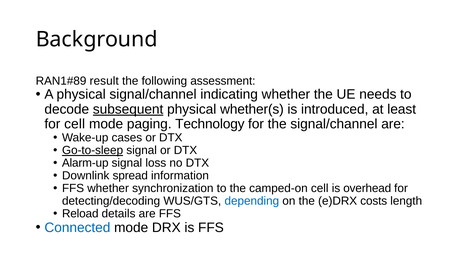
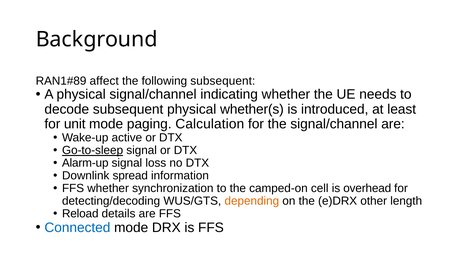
result: result -> affect
following assessment: assessment -> subsequent
subsequent at (128, 109) underline: present -> none
for cell: cell -> unit
Technology: Technology -> Calculation
cases: cases -> active
depending colour: blue -> orange
costs: costs -> other
